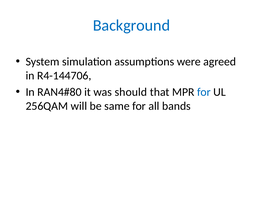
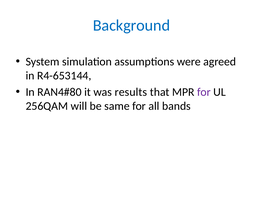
R4-144706: R4-144706 -> R4-653144
should: should -> results
for at (204, 92) colour: blue -> purple
